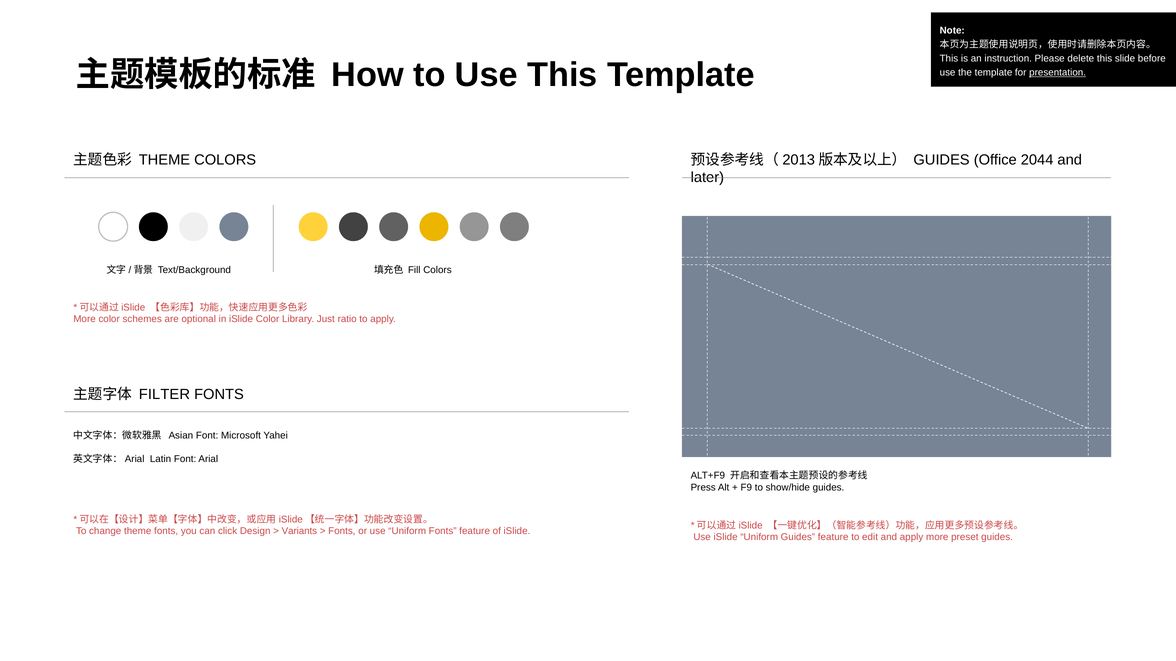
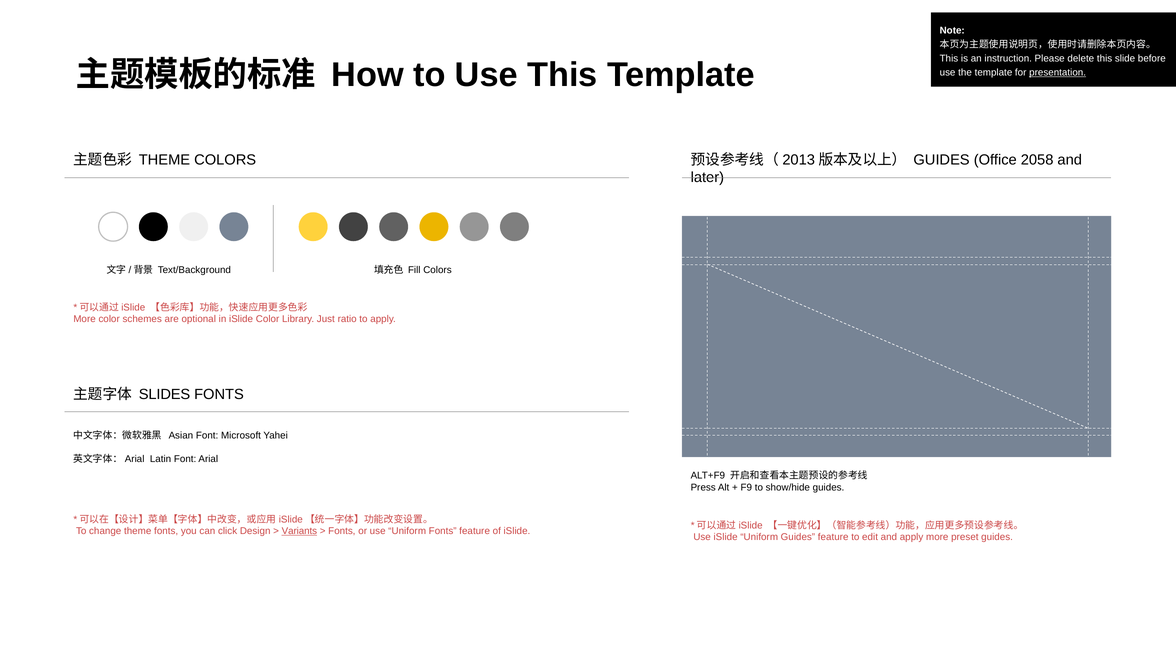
2044: 2044 -> 2058
FILTER: FILTER -> SLIDES
Variants underline: none -> present
